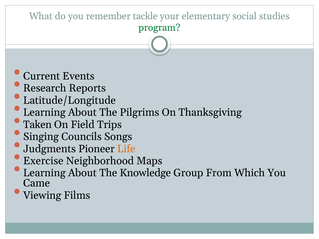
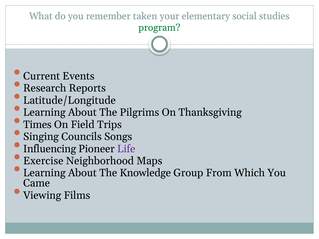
tackle: tackle -> taken
Taken: Taken -> Times
Judgments: Judgments -> Influencing
Life colour: orange -> purple
